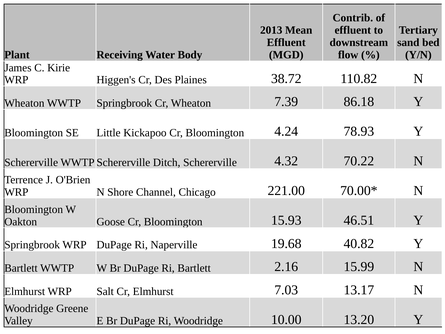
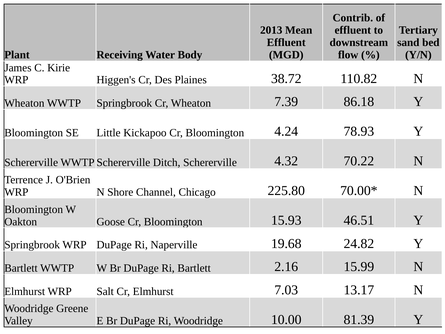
221.00: 221.00 -> 225.80
40.82: 40.82 -> 24.82
13.20: 13.20 -> 81.39
